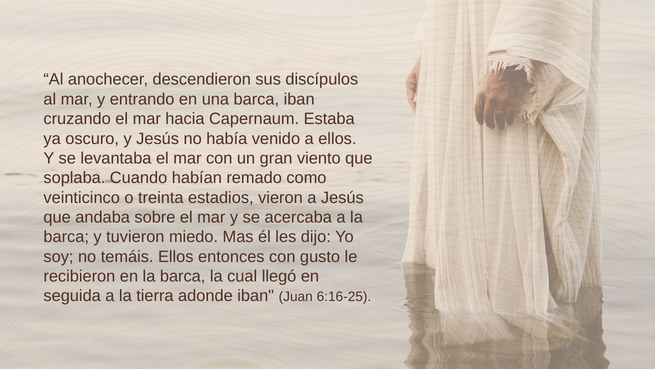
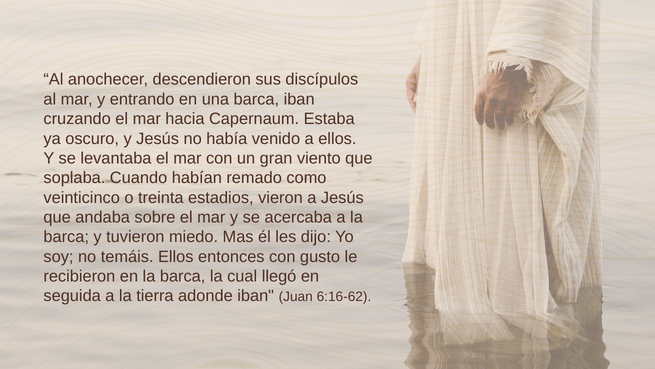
6:16-25: 6:16-25 -> 6:16-62
